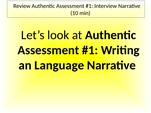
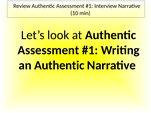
an Language: Language -> Authentic
